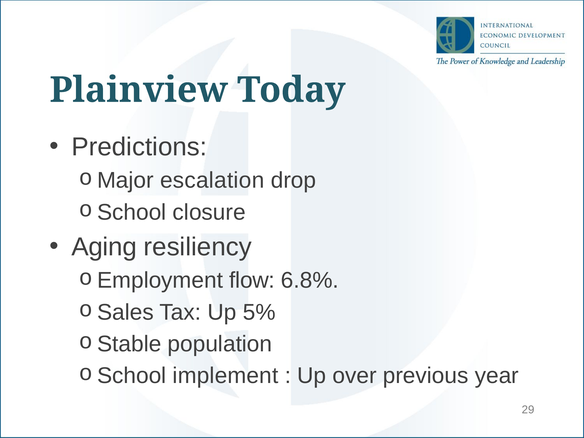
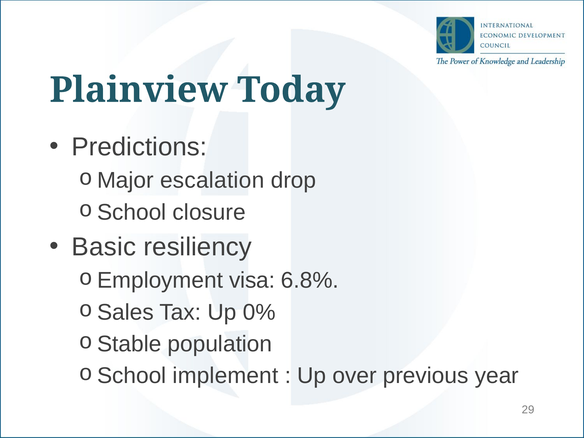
Aging: Aging -> Basic
flow: flow -> visa
5%: 5% -> 0%
